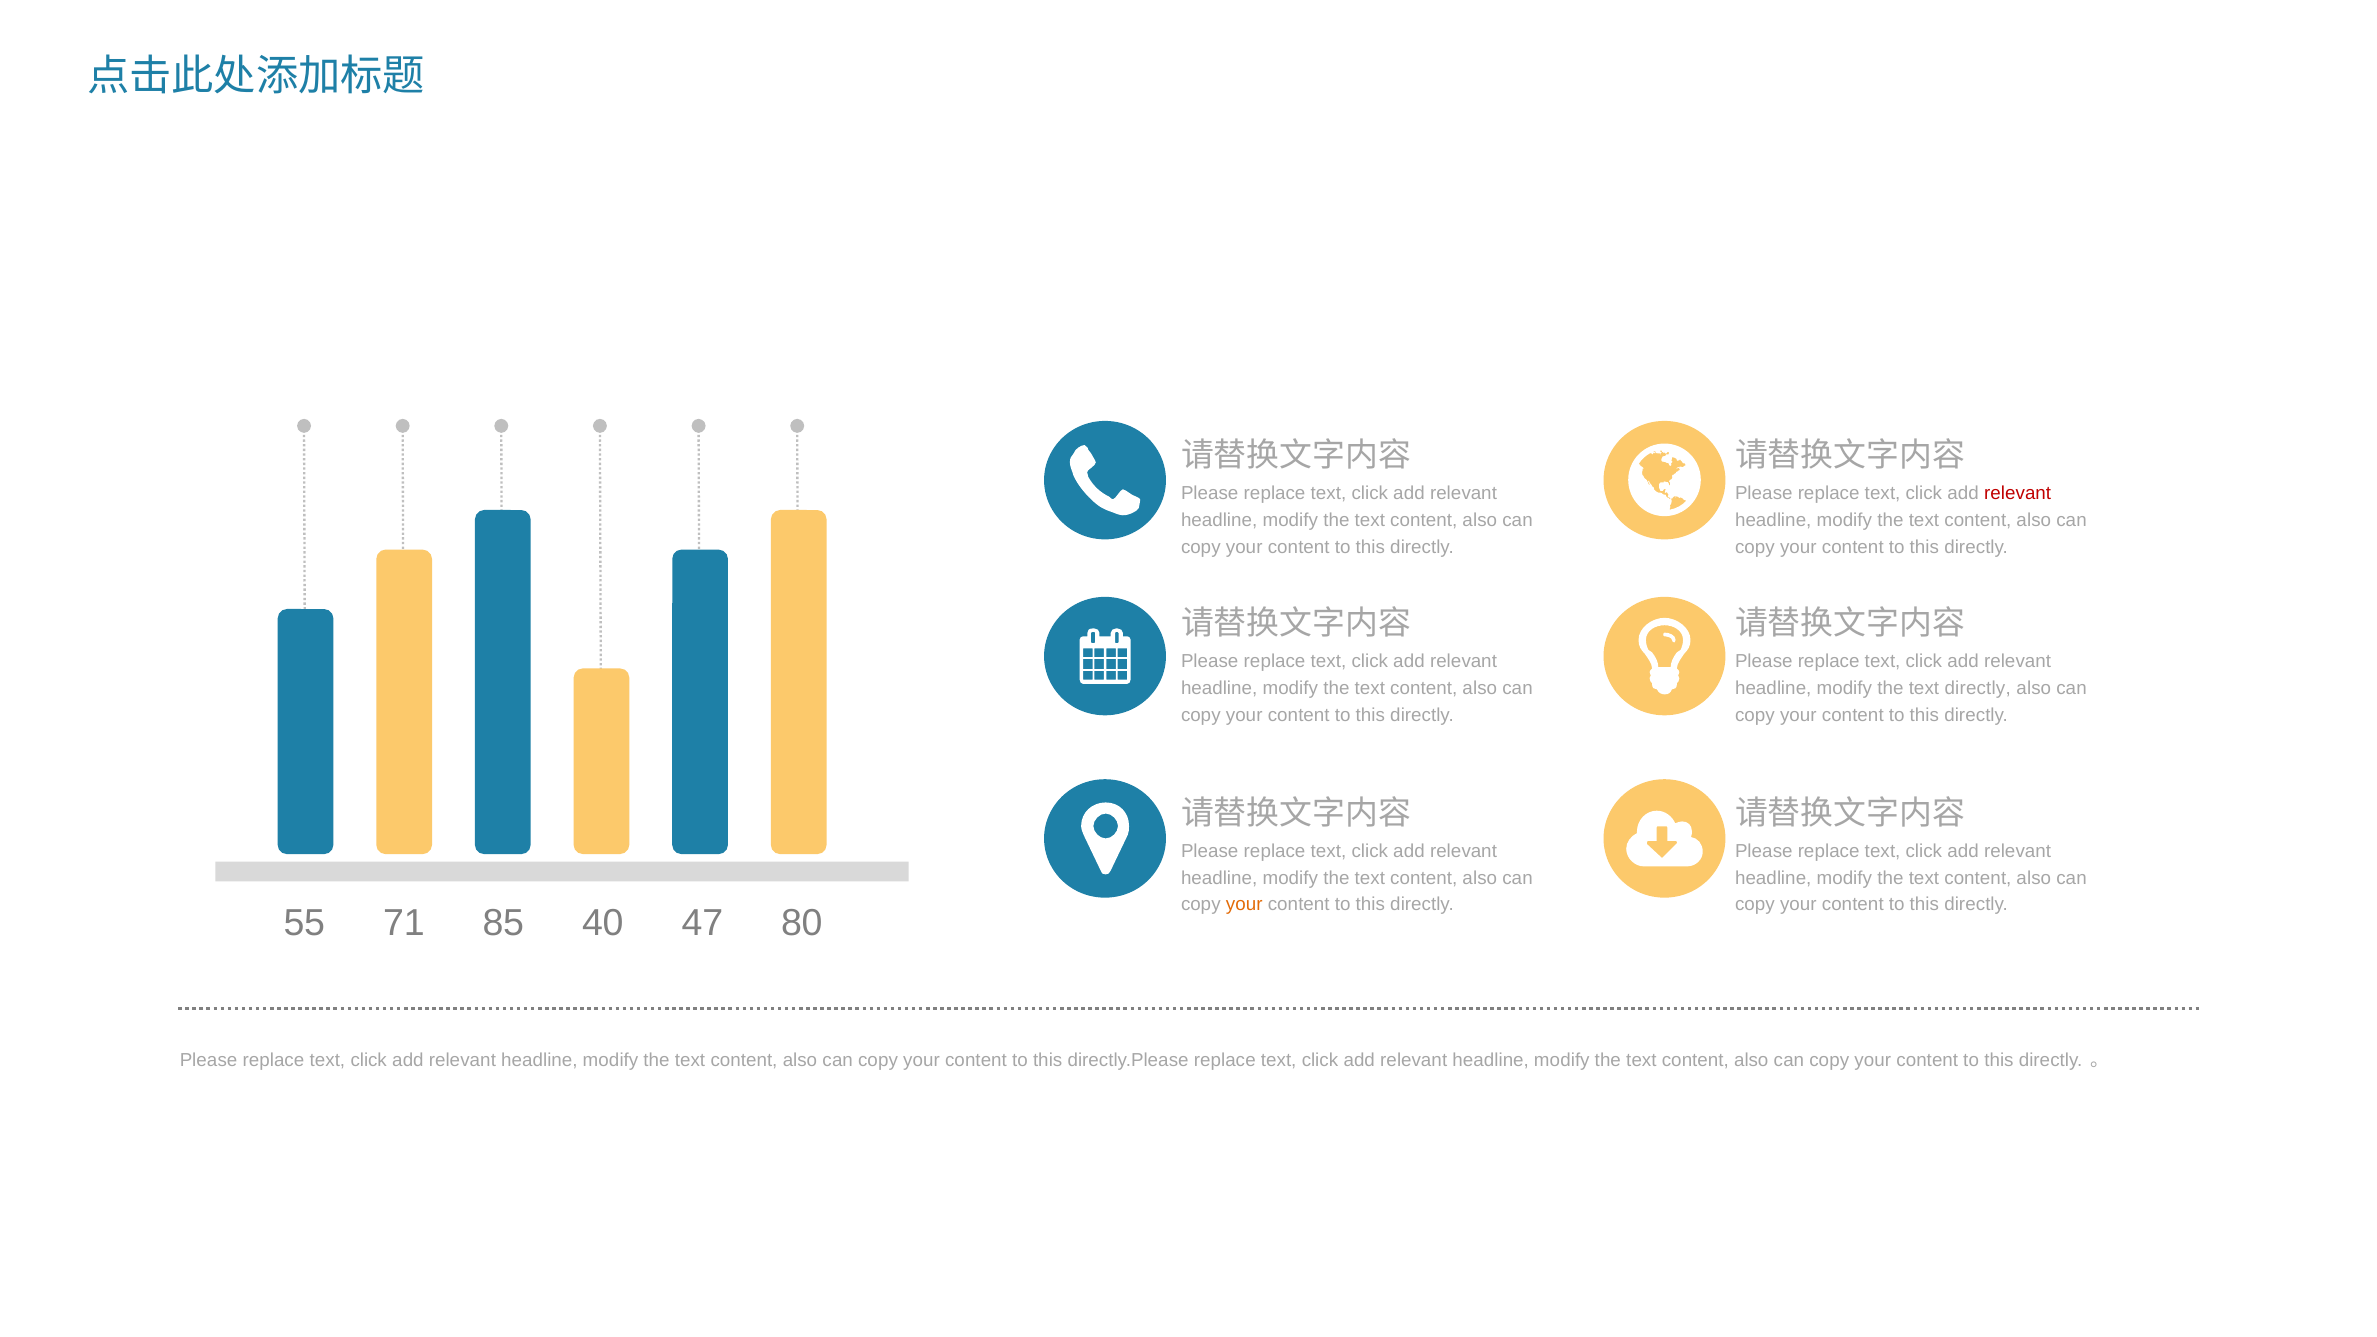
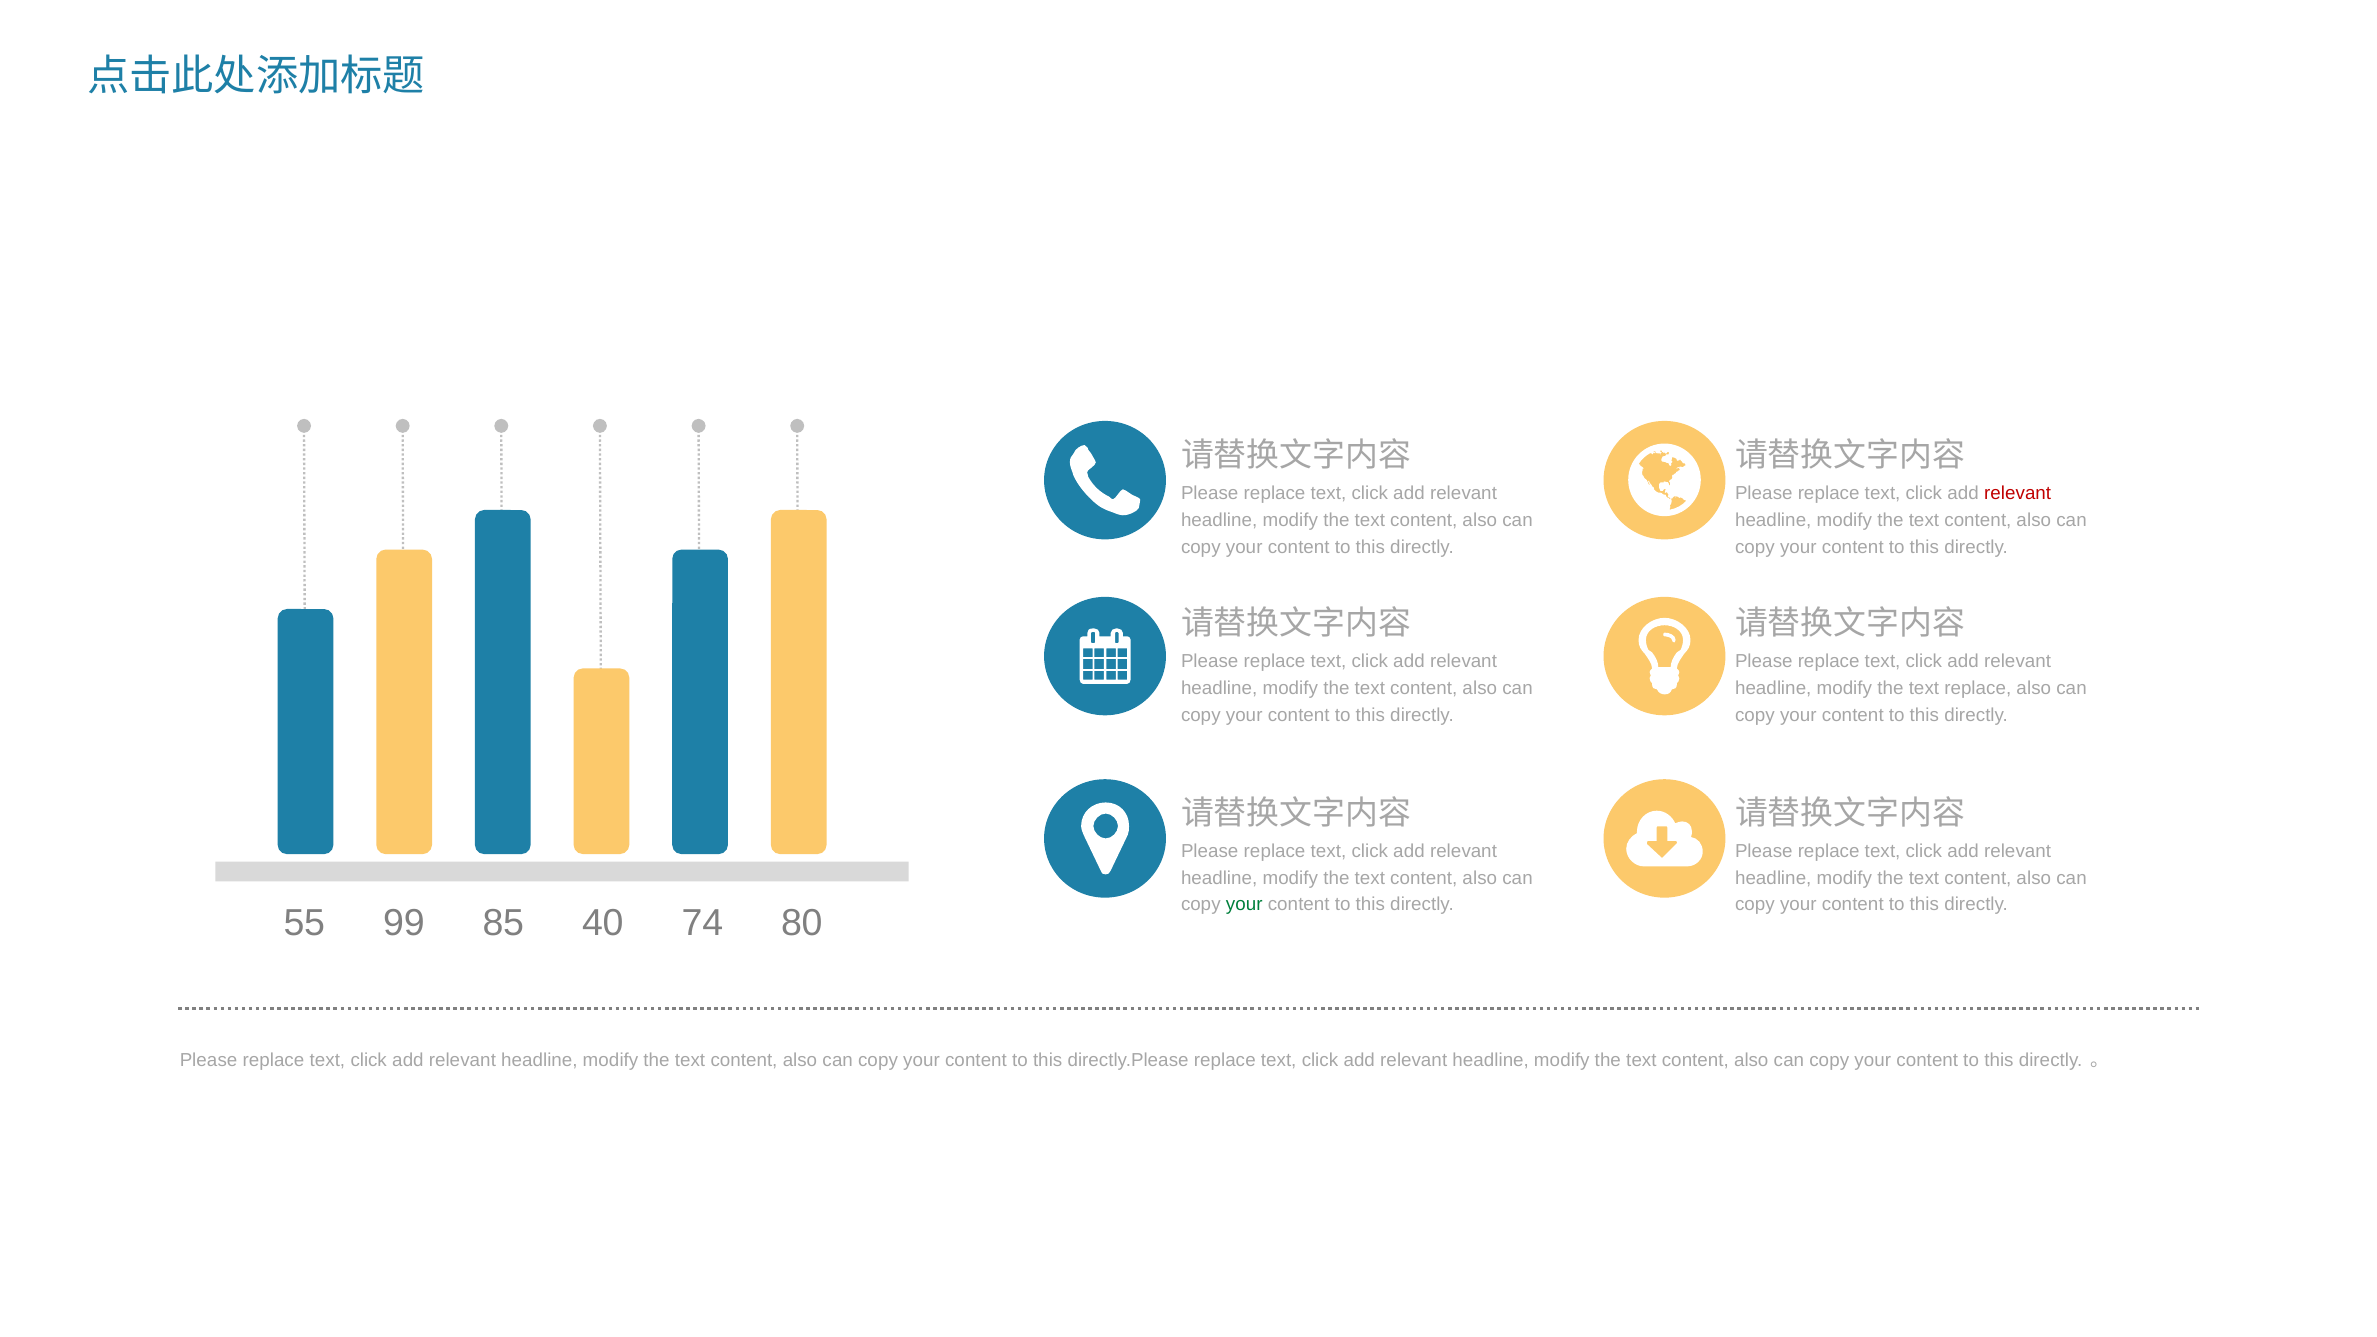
text directly: directly -> replace
your at (1244, 905) colour: orange -> green
71: 71 -> 99
47: 47 -> 74
